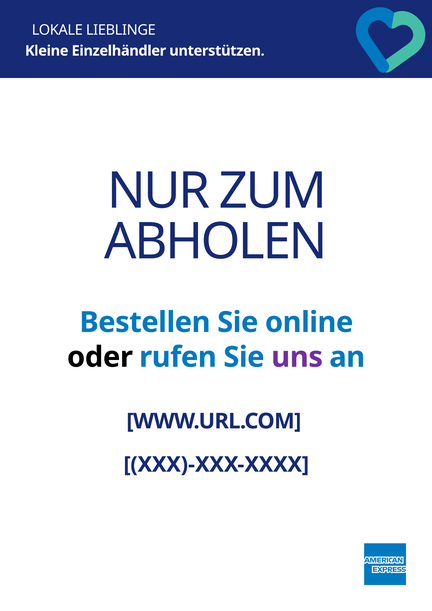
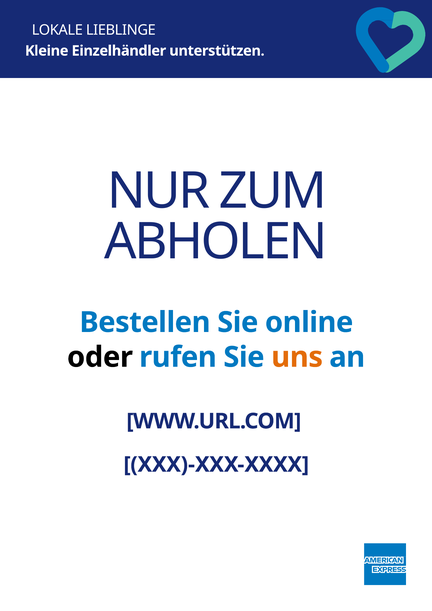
uns colour: purple -> orange
